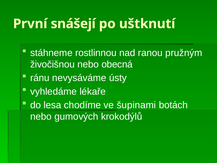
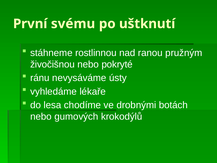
snášejí: snášejí -> svému
obecná: obecná -> pokryté
šupinami: šupinami -> drobnými
